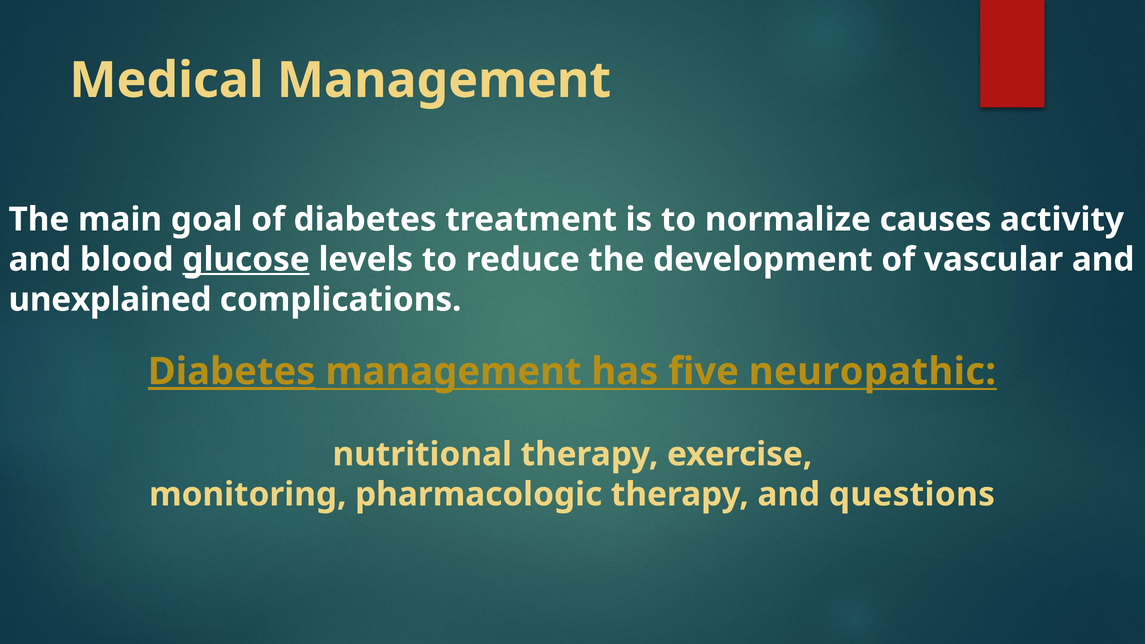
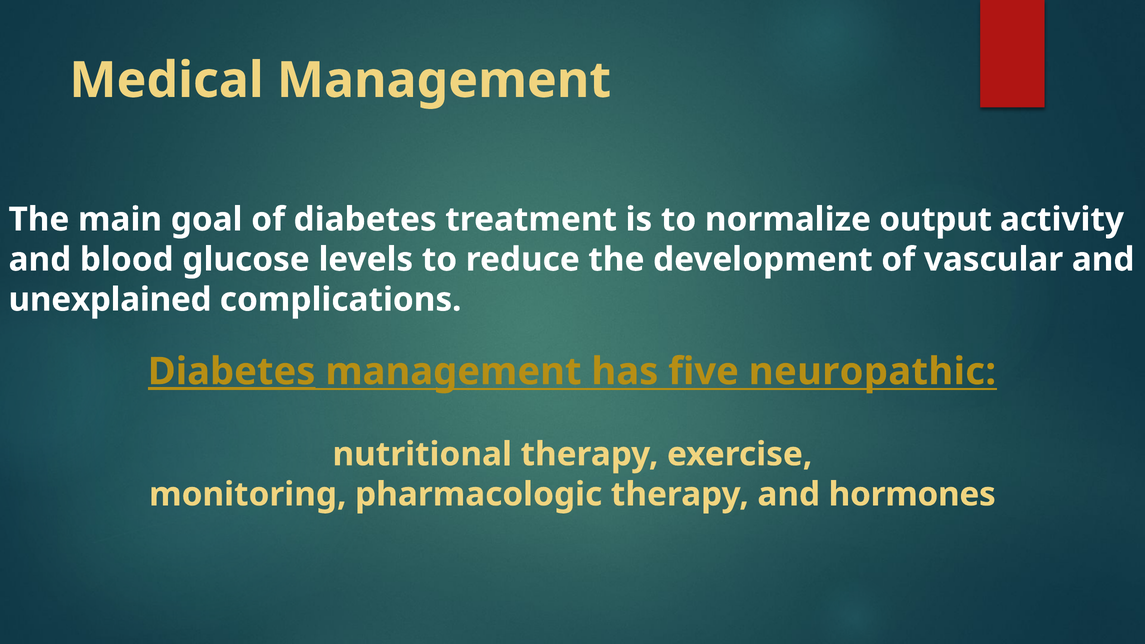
causes: causes -> output
glucose underline: present -> none
questions: questions -> hormones
